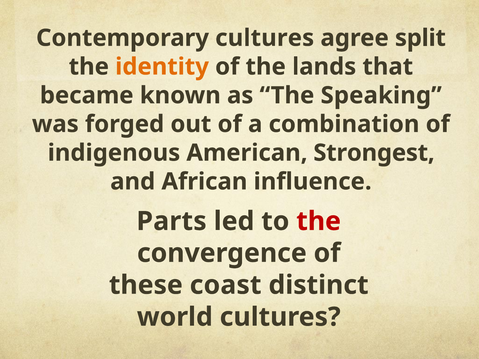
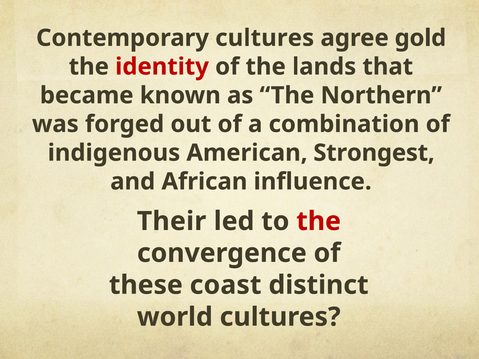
split: split -> gold
identity colour: orange -> red
Speaking: Speaking -> Northern
Parts: Parts -> Their
